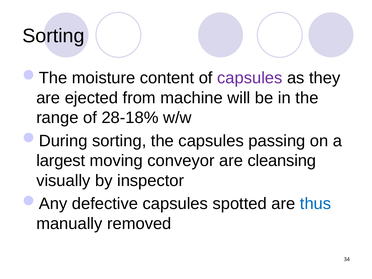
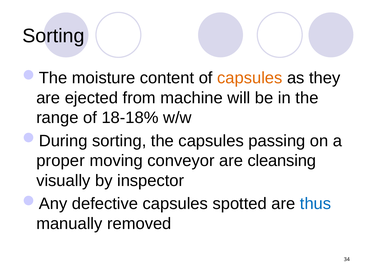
capsules at (250, 78) colour: purple -> orange
28-18%: 28-18% -> 18-18%
largest: largest -> proper
